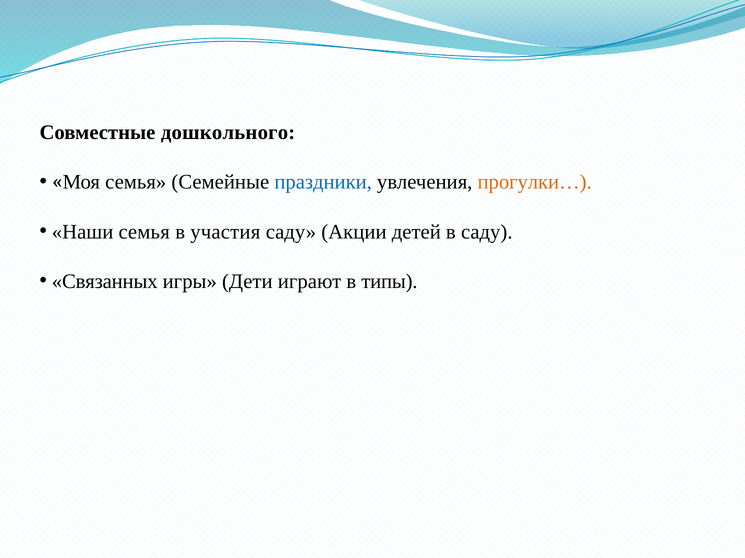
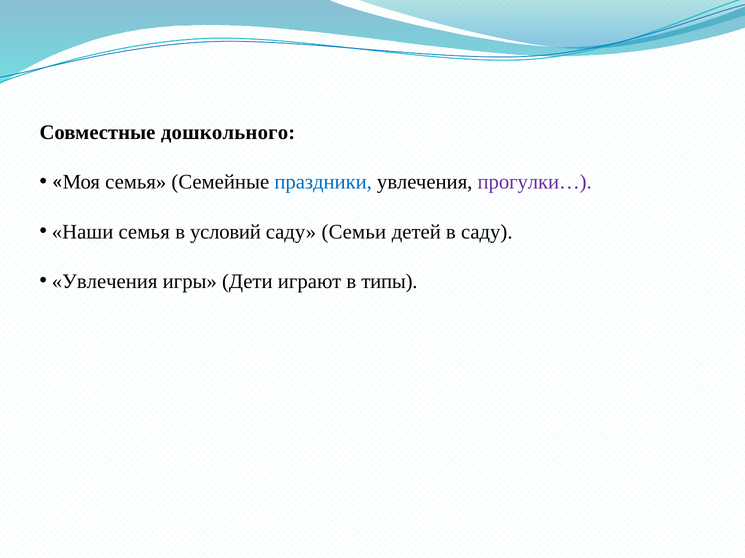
прогулки… colour: orange -> purple
участия: участия -> условий
Акции: Акции -> Семьи
Связанных at (105, 282): Связанных -> Увлечения
